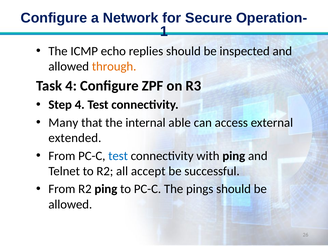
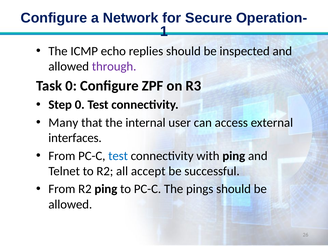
through colour: orange -> purple
Task 4: 4 -> 0
Step 4: 4 -> 0
able: able -> user
extended: extended -> interfaces
